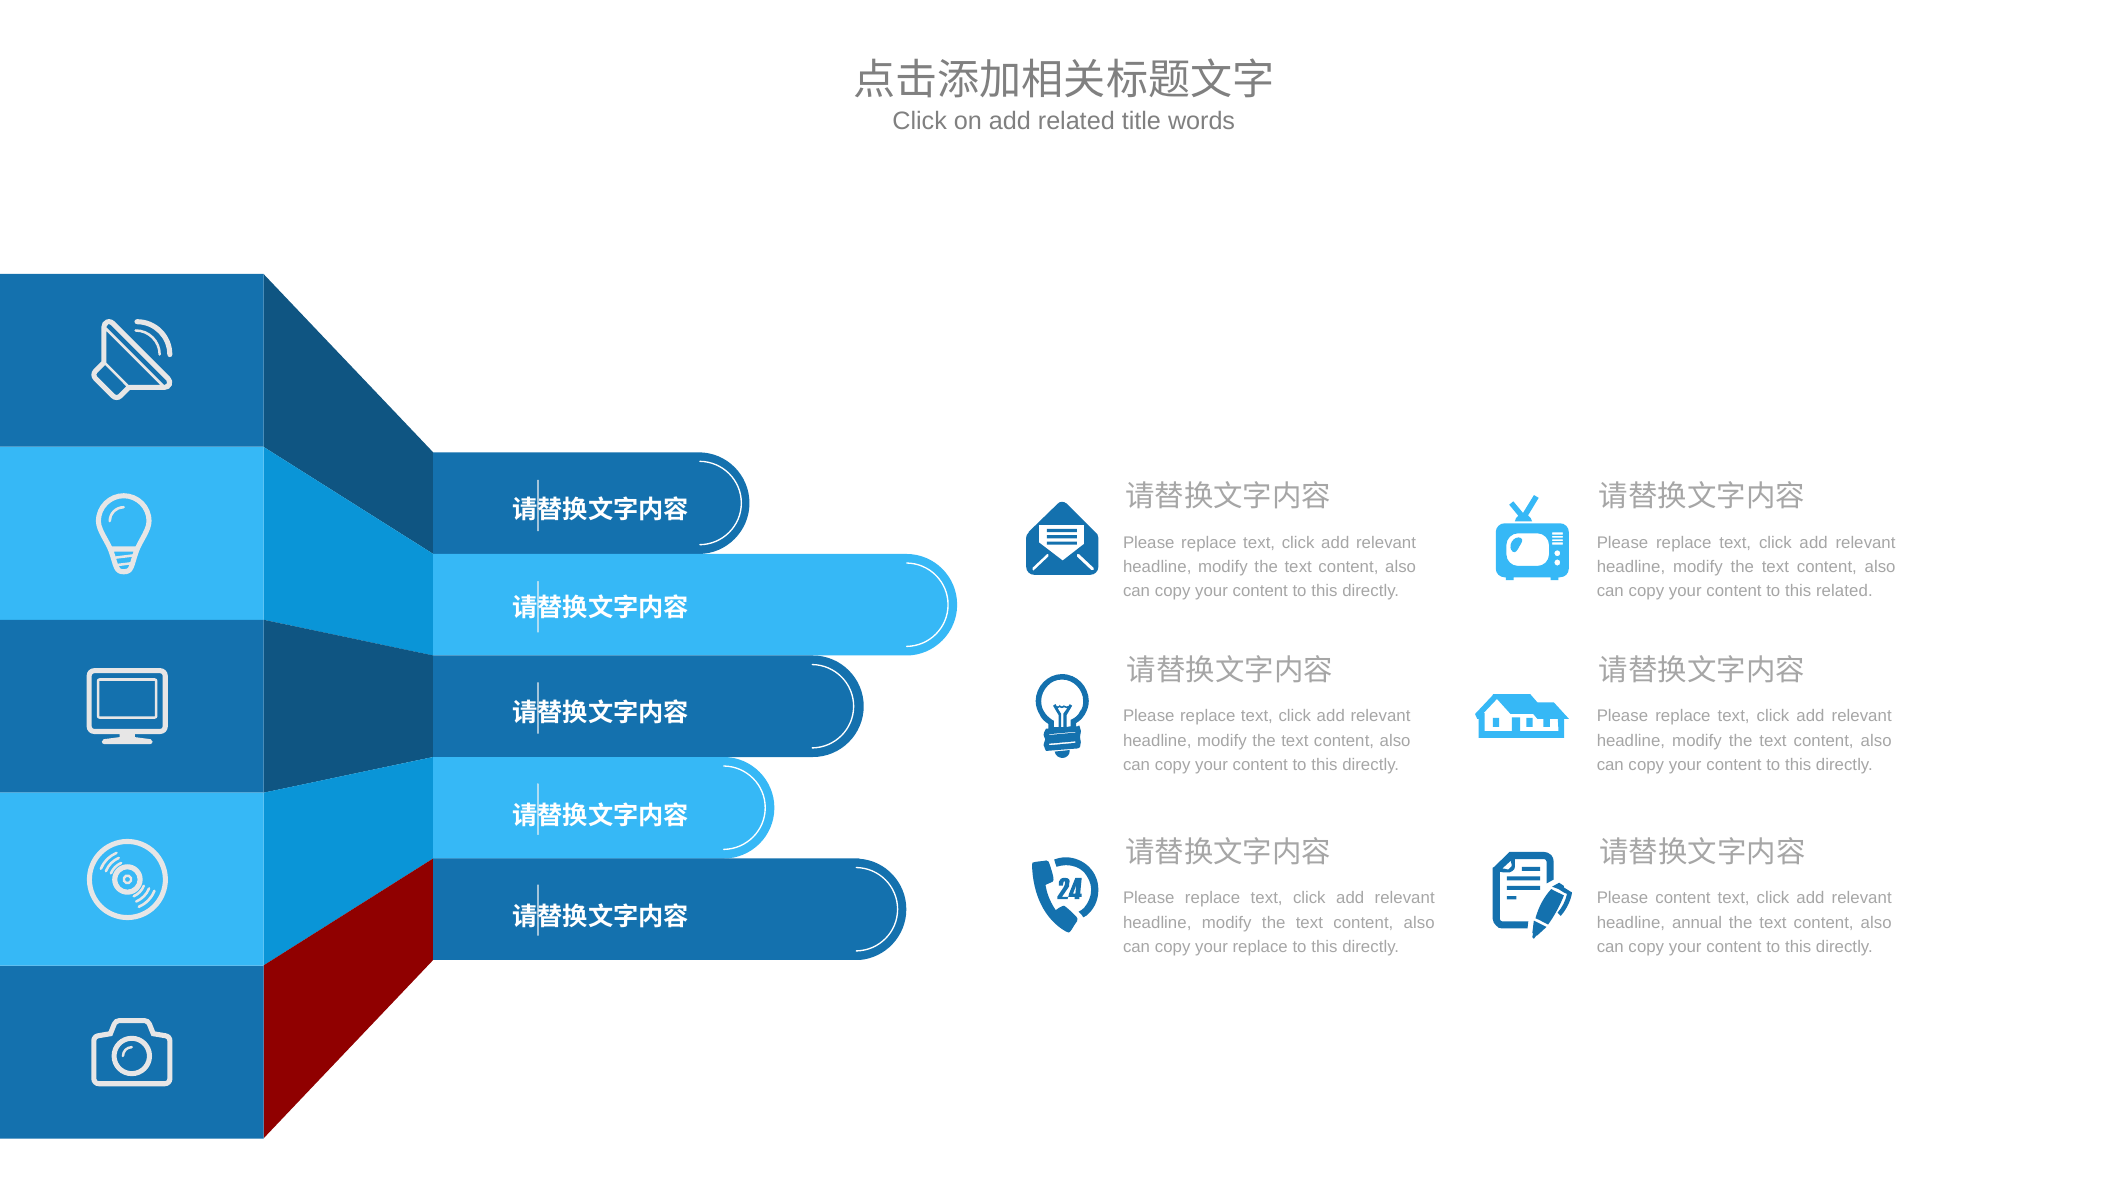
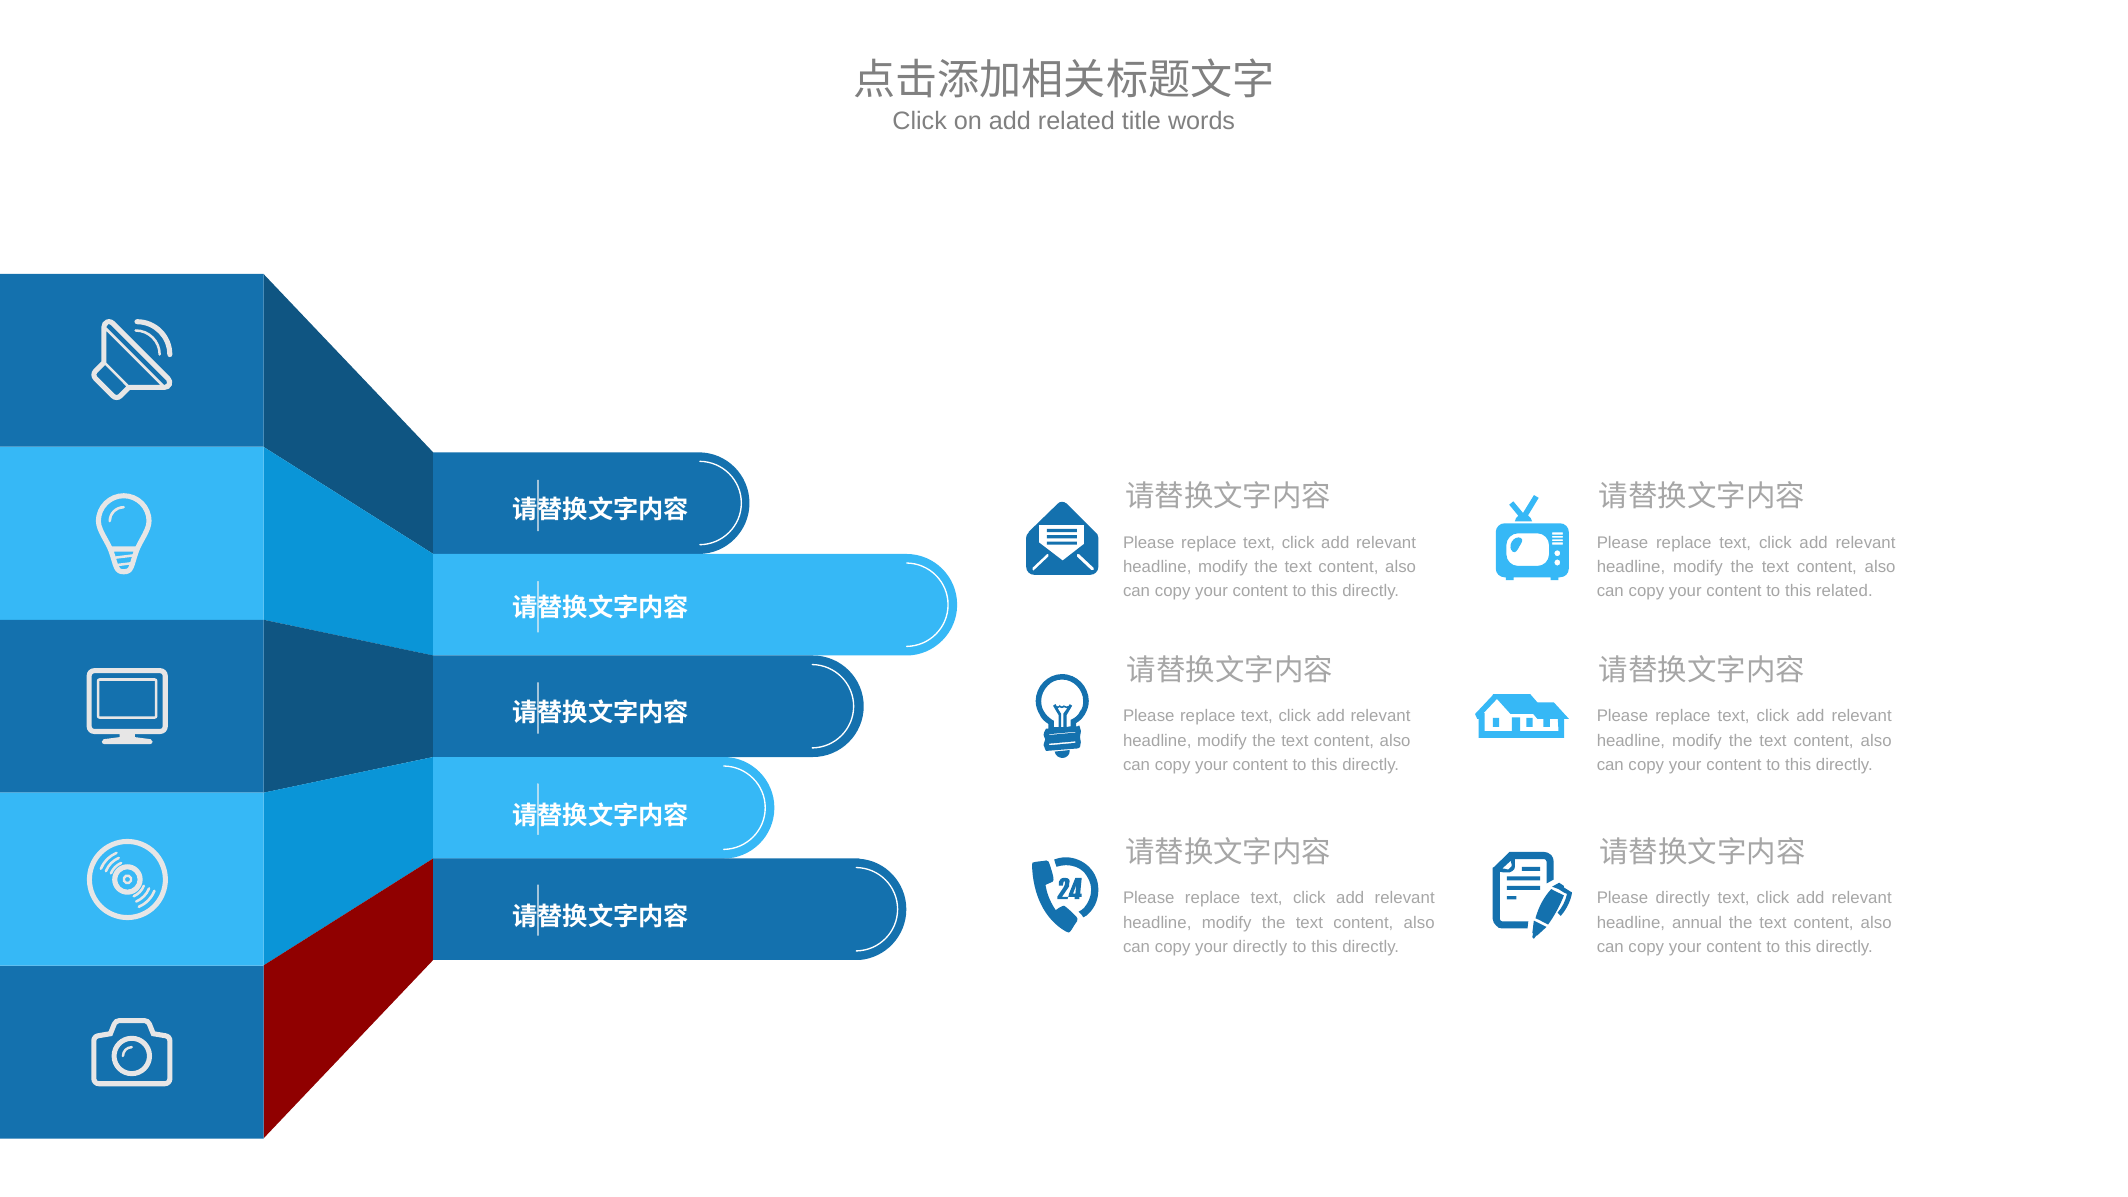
Please content: content -> directly
your replace: replace -> directly
